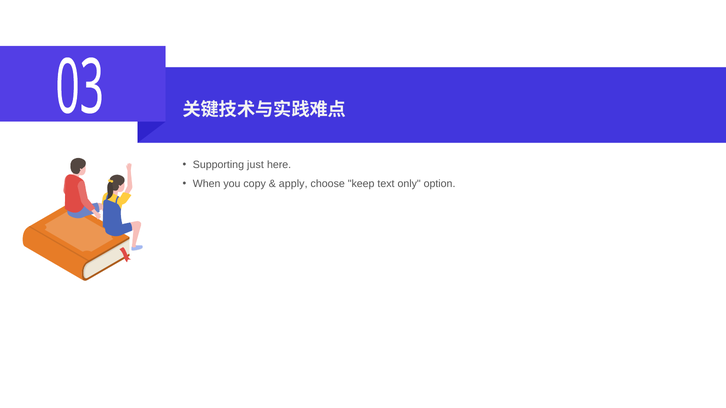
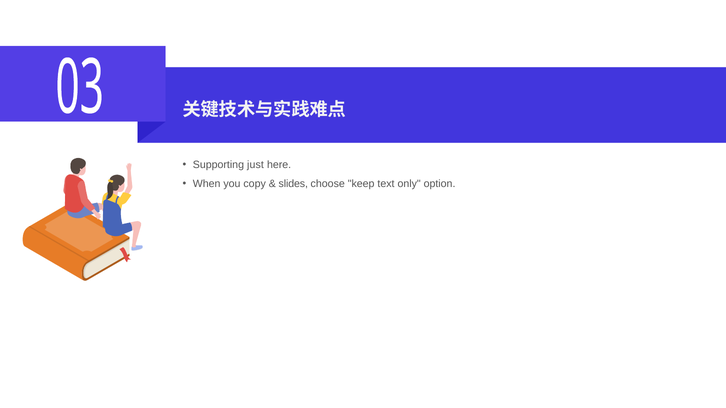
apply: apply -> slides
